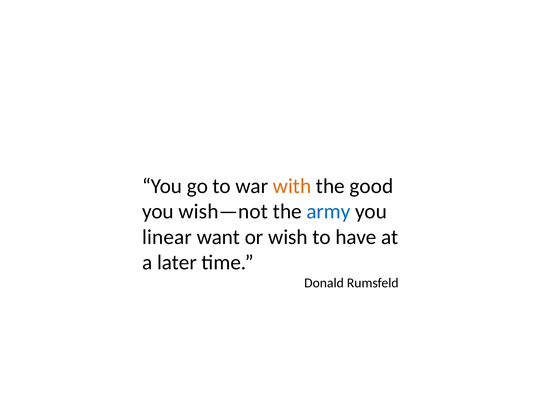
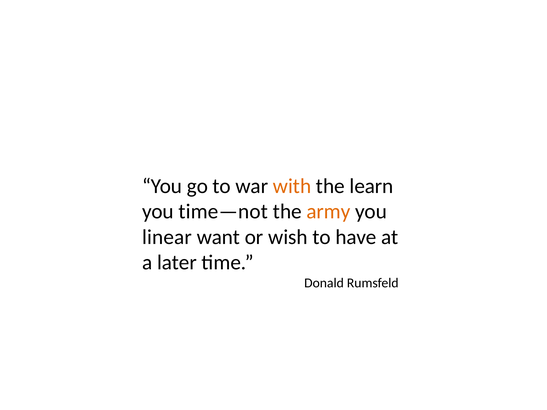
good: good -> learn
wish—not: wish—not -> time—not
army colour: blue -> orange
